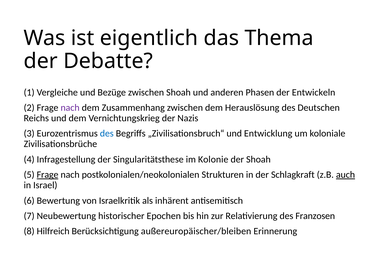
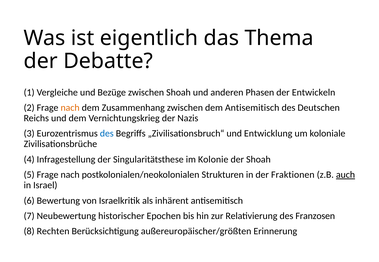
nach at (70, 108) colour: purple -> orange
dem Herauslösung: Herauslösung -> Antisemitisch
Frage at (48, 175) underline: present -> none
Schlagkraft: Schlagkraft -> Fraktionen
Hilfreich: Hilfreich -> Rechten
außereuropäischer/bleiben: außereuropäischer/bleiben -> außereuropäischer/größten
